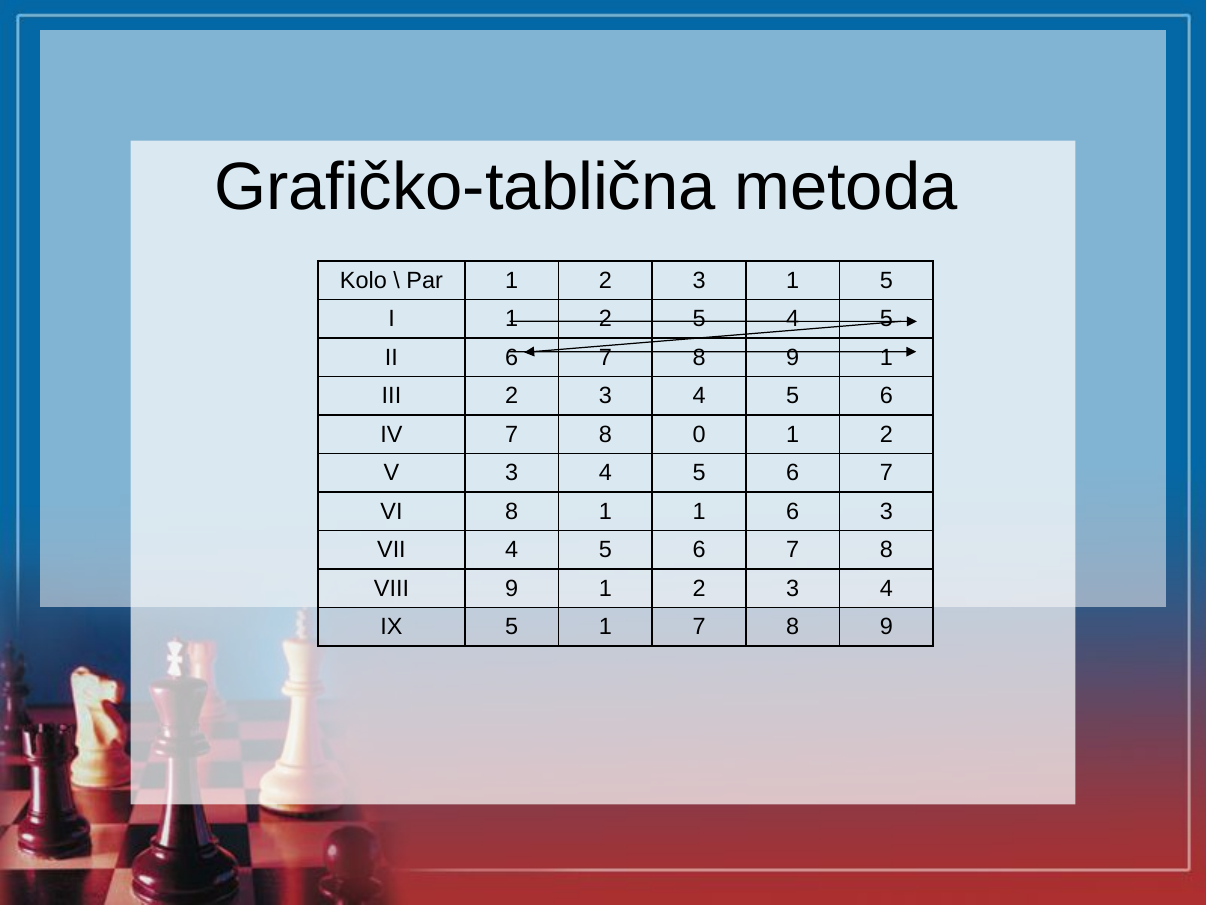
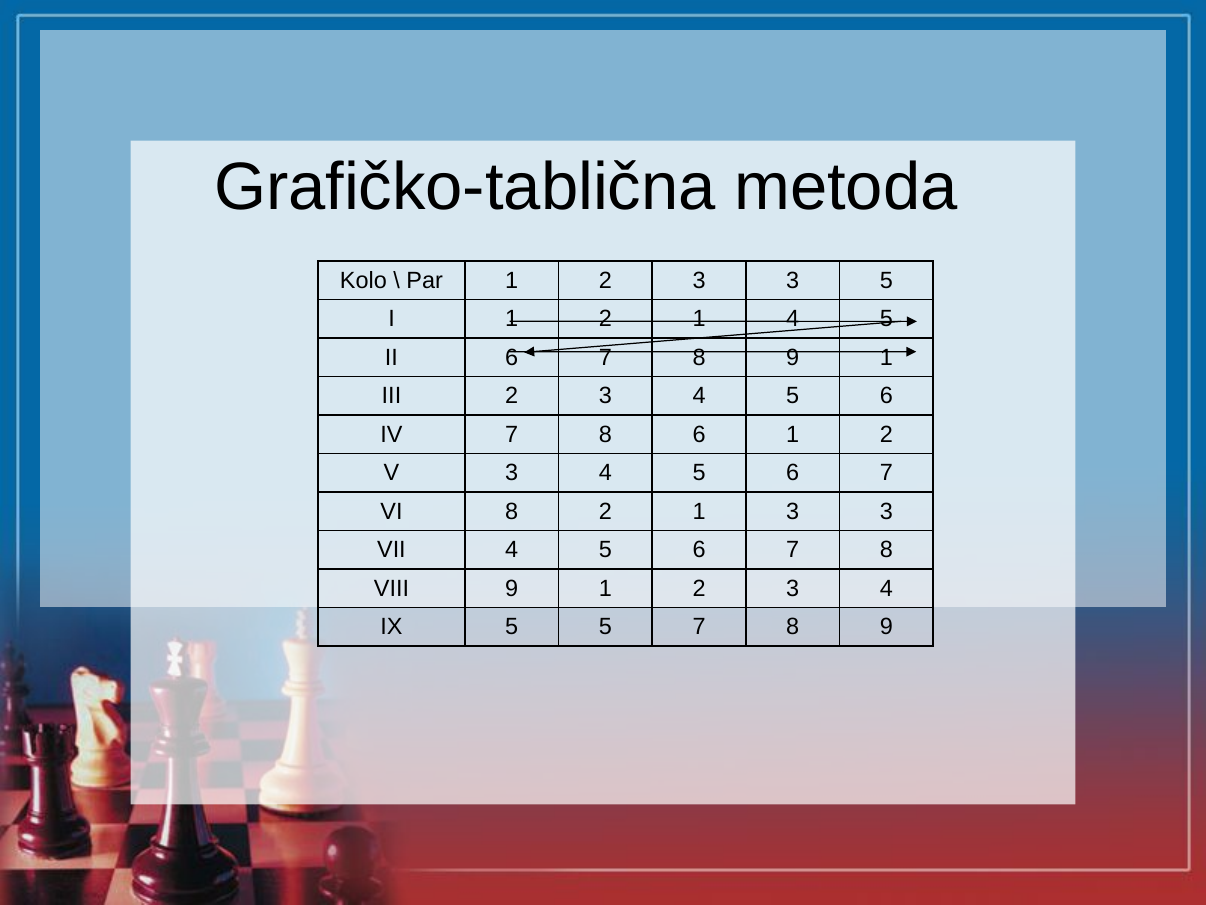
2 3 1: 1 -> 3
1 2 5: 5 -> 1
8 0: 0 -> 6
8 1: 1 -> 2
1 6: 6 -> 3
5 1: 1 -> 5
